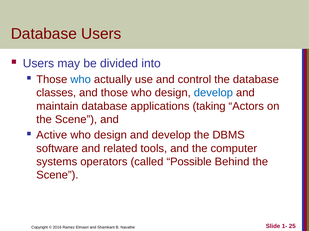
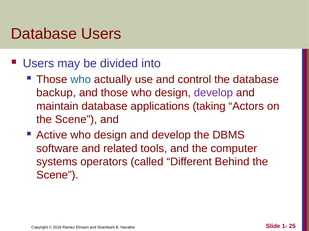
classes: classes -> backup
develop at (213, 93) colour: blue -> purple
Possible: Possible -> Different
